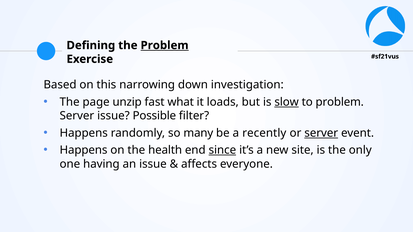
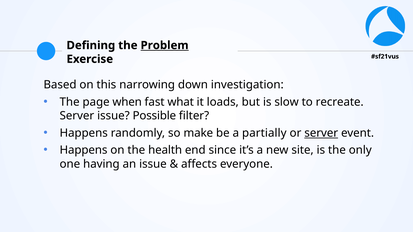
unzip: unzip -> when
slow underline: present -> none
to problem: problem -> recreate
many: many -> make
recently: recently -> partially
since underline: present -> none
